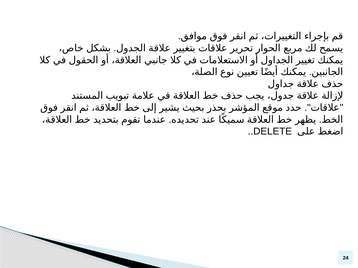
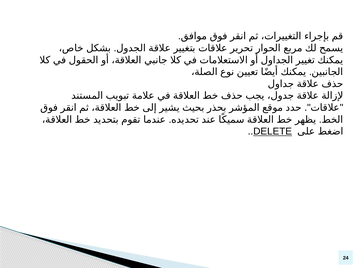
DELETE underline: none -> present
